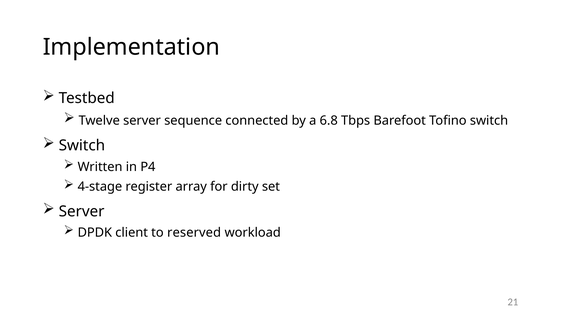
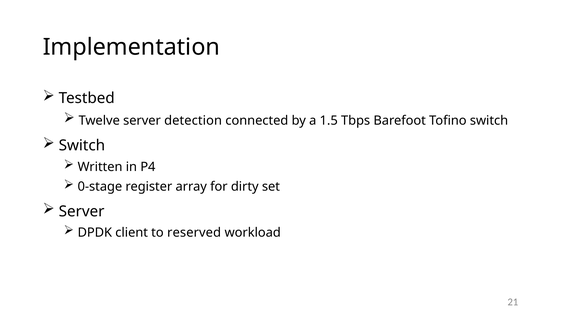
sequence: sequence -> detection
6.8: 6.8 -> 1.5
4-stage: 4-stage -> 0-stage
